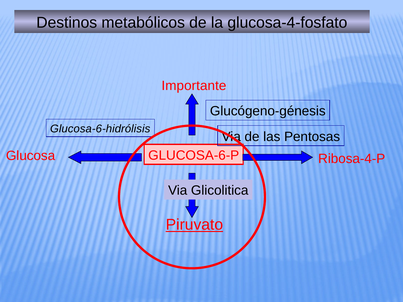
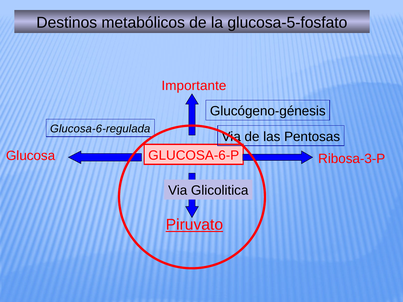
glucosa-4-fosfato: glucosa-4-fosfato -> glucosa-5-fosfato
Glucosa-6-hidrólisis: Glucosa-6-hidrólisis -> Glucosa-6-regulada
Ribosa-4-P: Ribosa-4-P -> Ribosa-3-P
